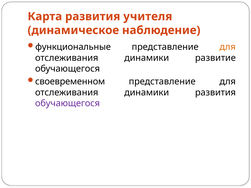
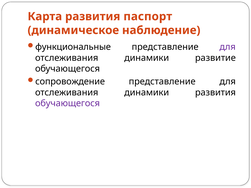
учителя: учителя -> паспорт
для at (228, 47) colour: orange -> purple
своевременном: своевременном -> сопровождение
